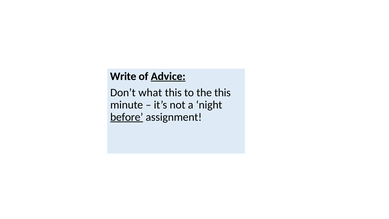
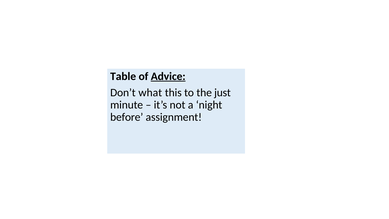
Write: Write -> Table
the this: this -> just
before underline: present -> none
